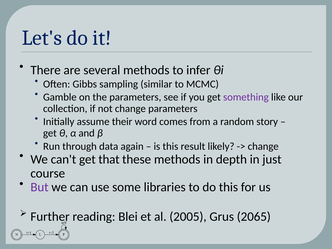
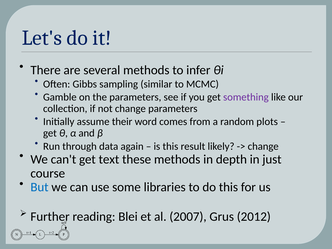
story: story -> plots
that: that -> text
But colour: purple -> blue
2005: 2005 -> 2007
2065: 2065 -> 2012
